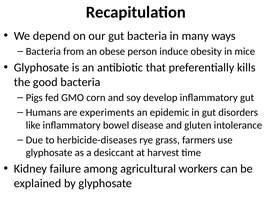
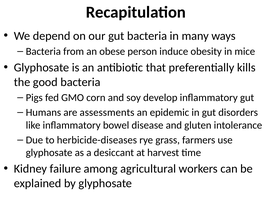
experiments: experiments -> assessments
